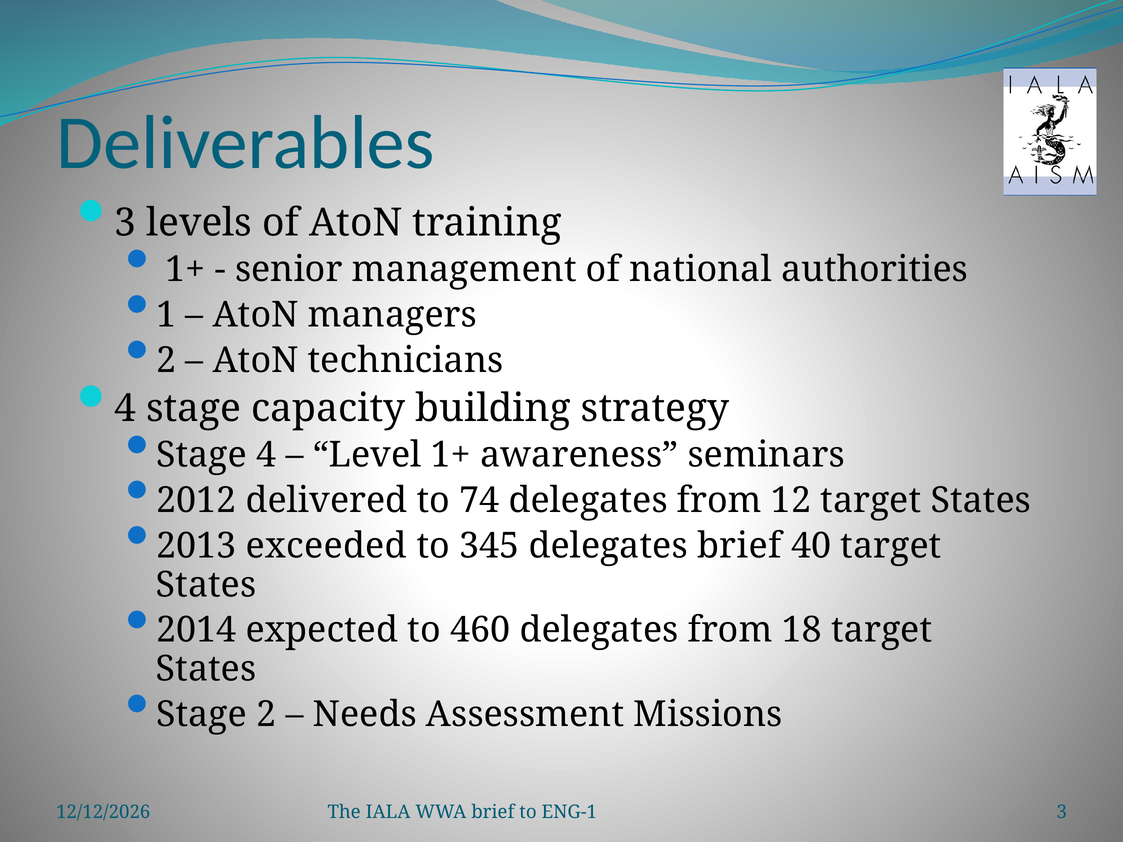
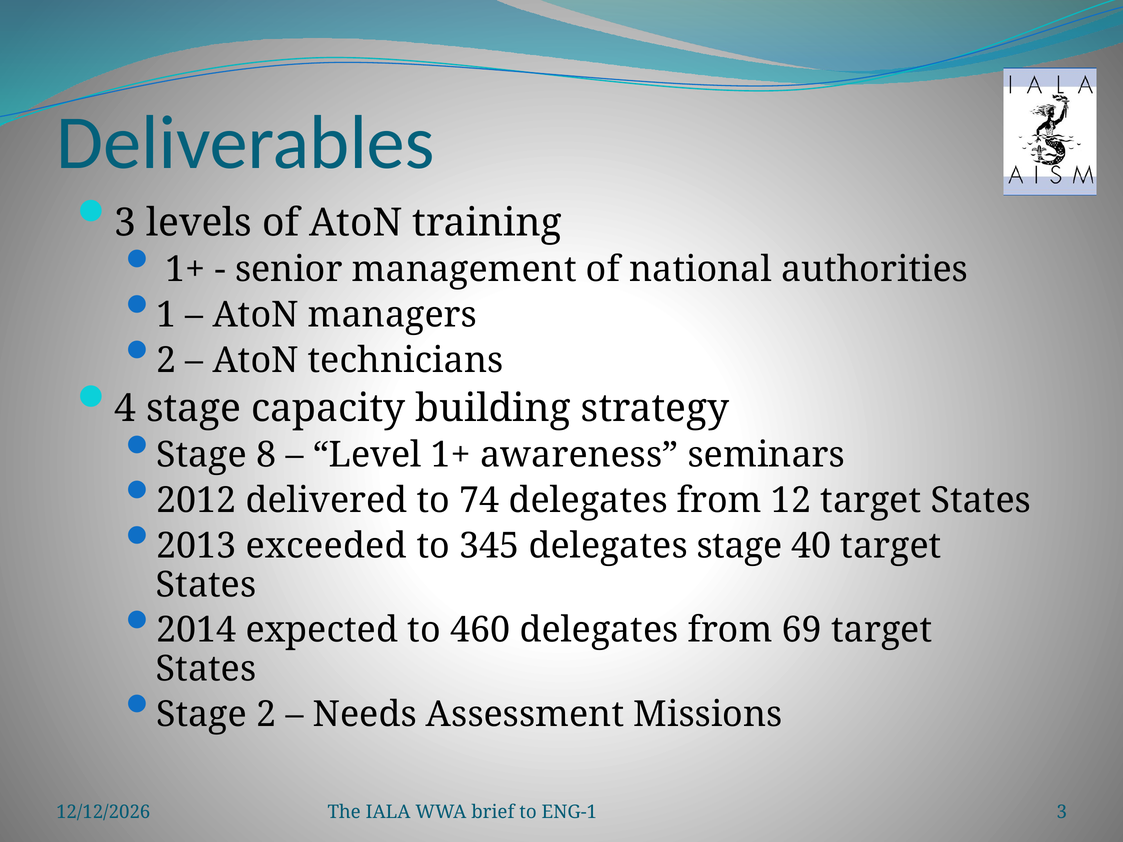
Stage 4: 4 -> 8
delegates brief: brief -> stage
18: 18 -> 69
